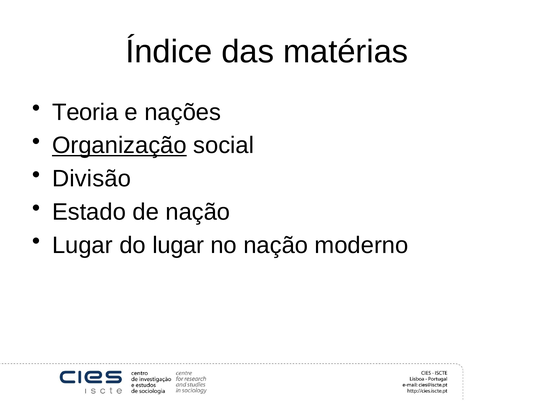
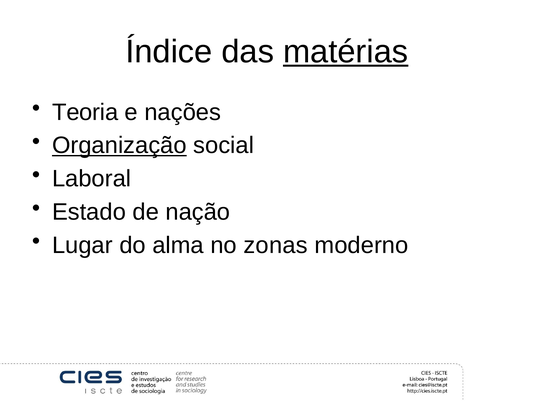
matérias underline: none -> present
Divisão: Divisão -> Laboral
do lugar: lugar -> alma
no nação: nação -> zonas
